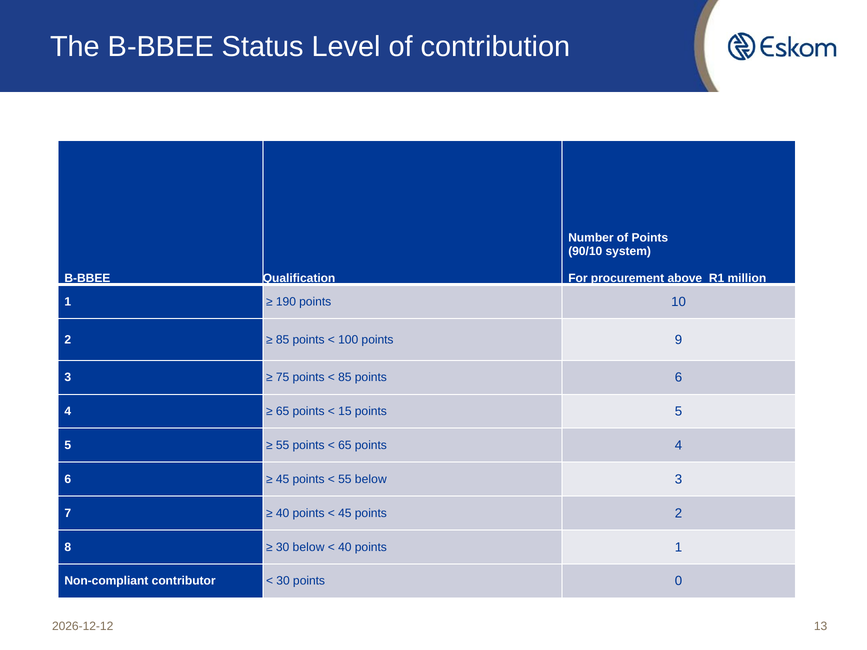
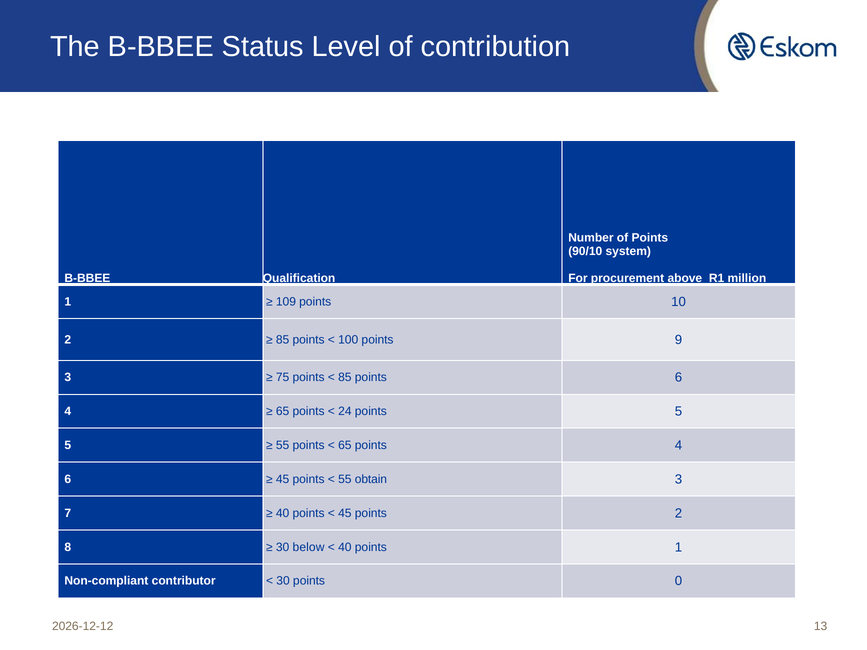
190: 190 -> 109
15: 15 -> 24
55 below: below -> obtain
